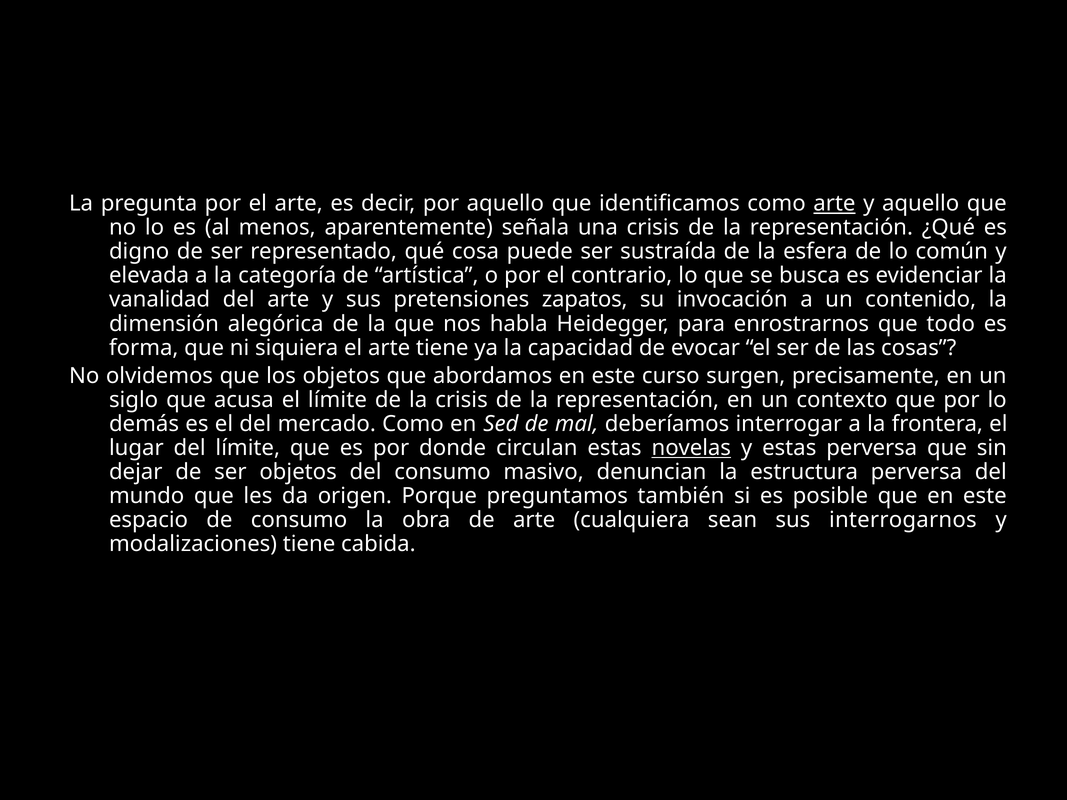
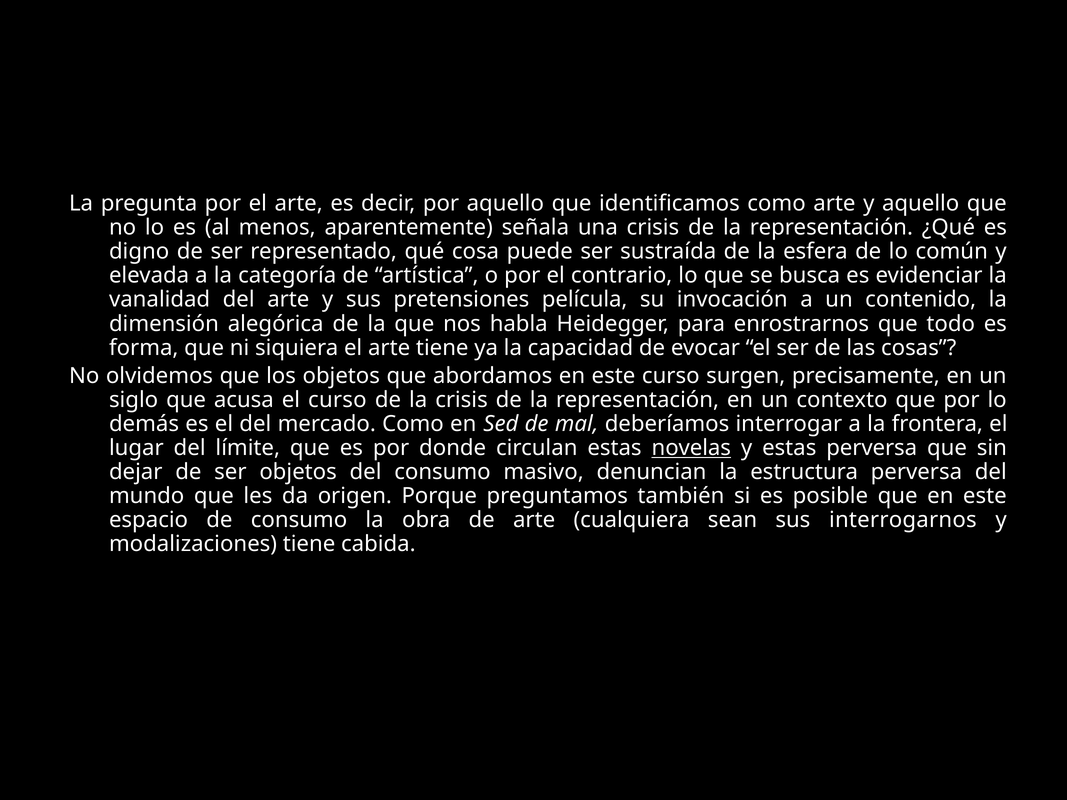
arte at (834, 204) underline: present -> none
zapatos: zapatos -> película
el límite: límite -> curso
